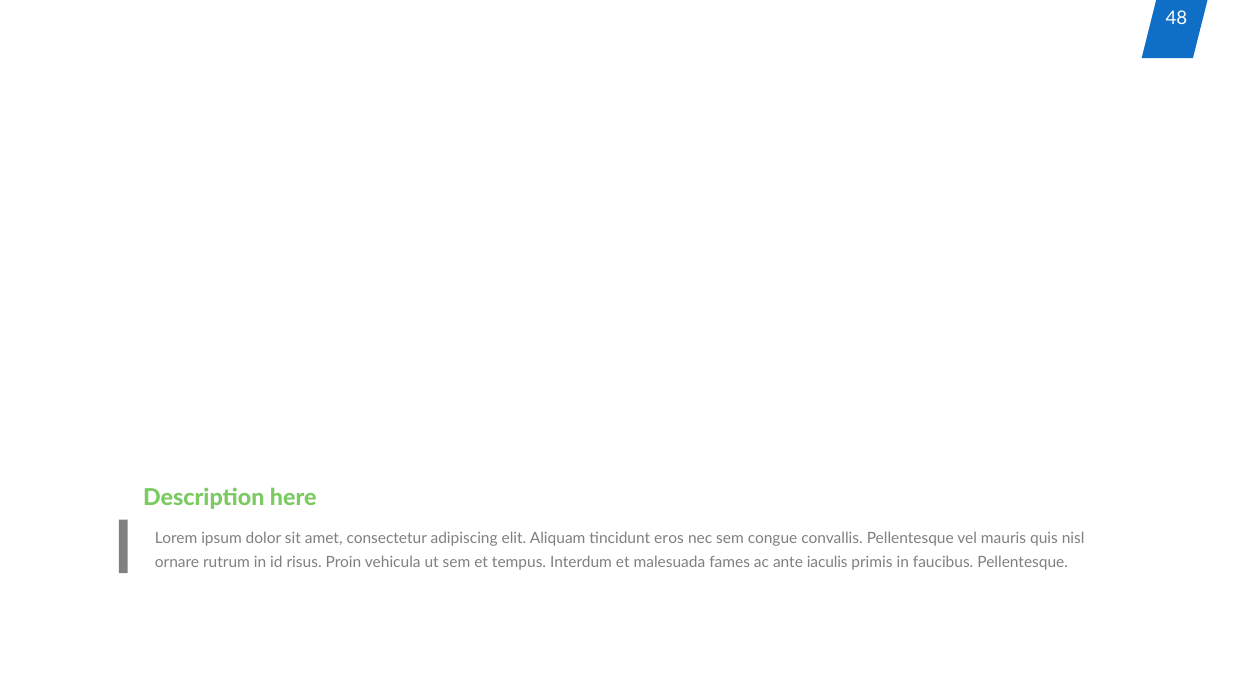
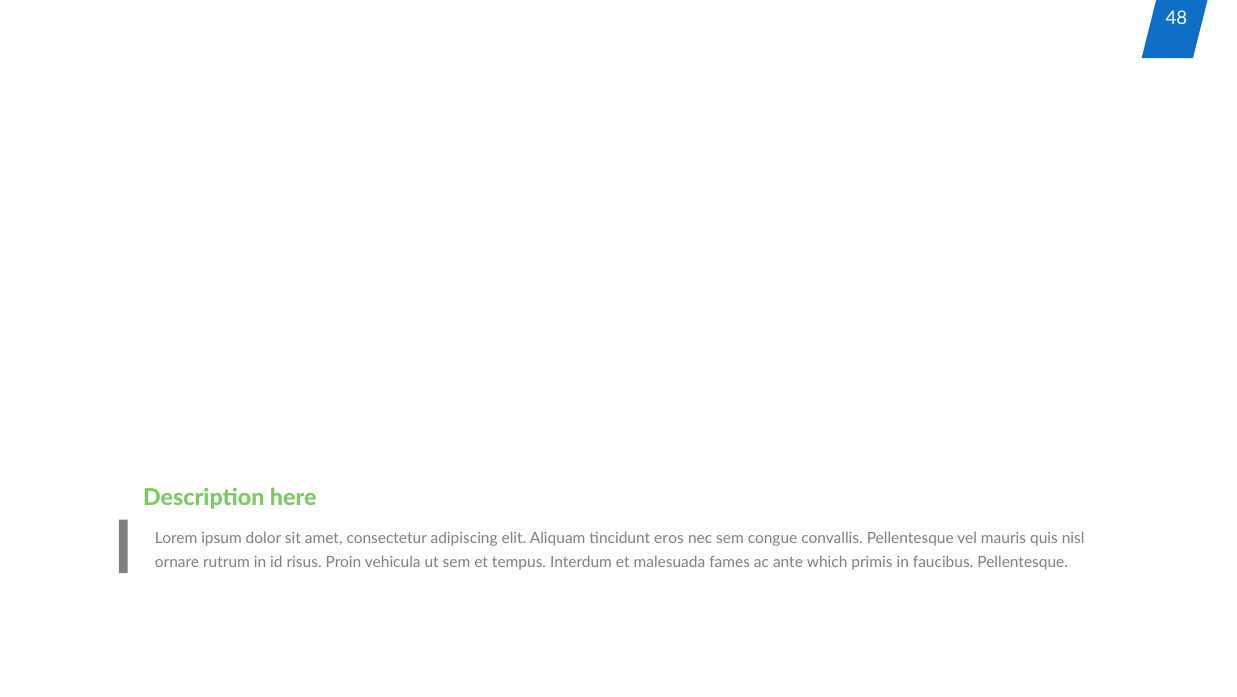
iaculis: iaculis -> which
